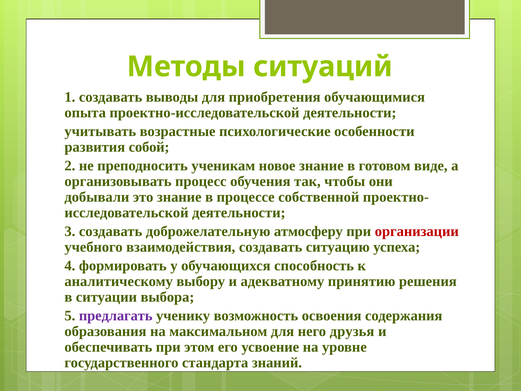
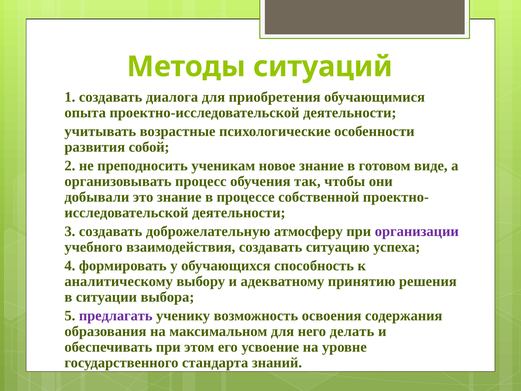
выводы: выводы -> диалога
организации colour: red -> purple
друзья: друзья -> делать
